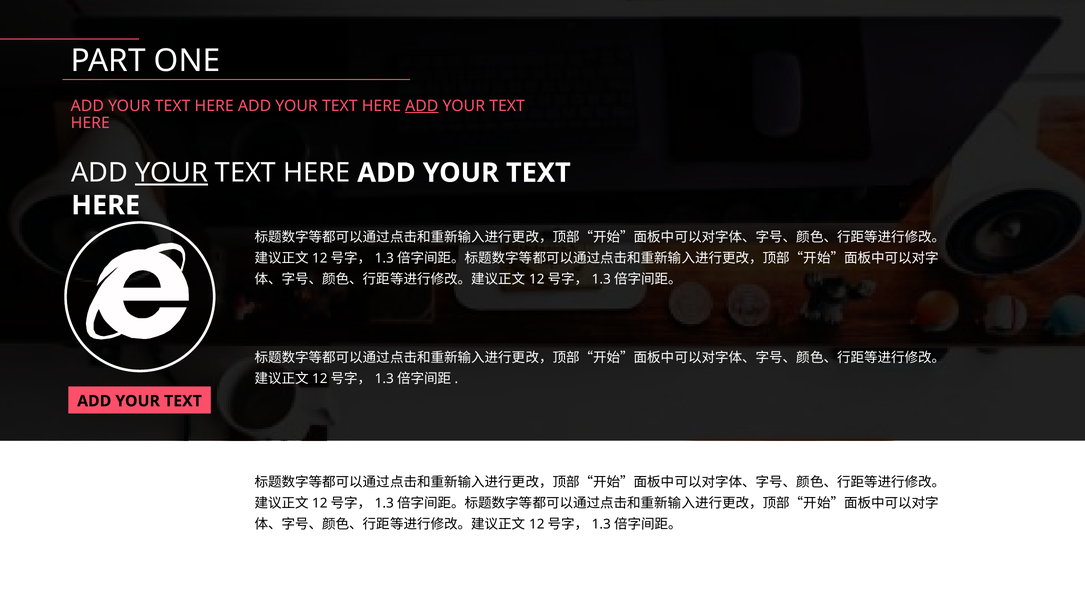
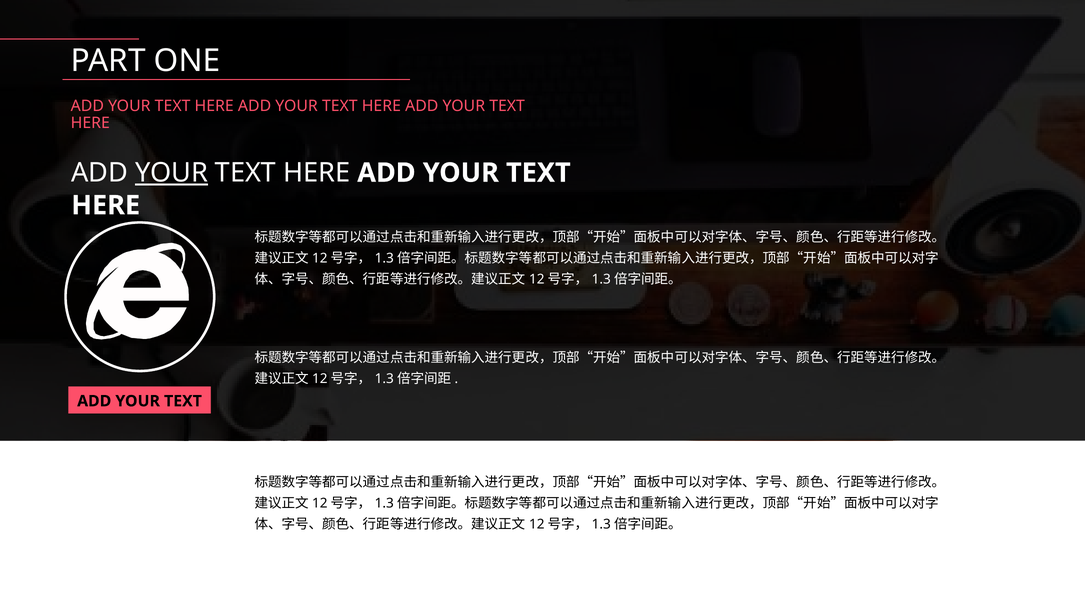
ADD at (422, 106) underline: present -> none
